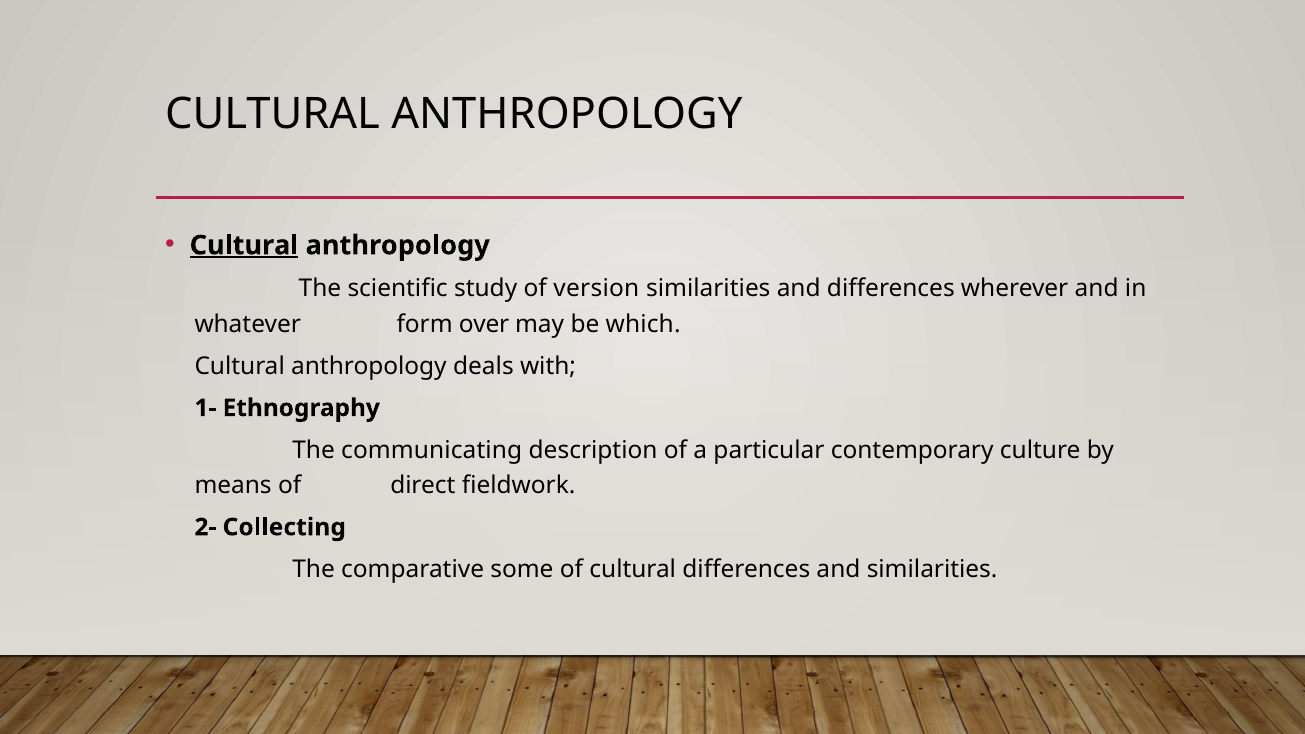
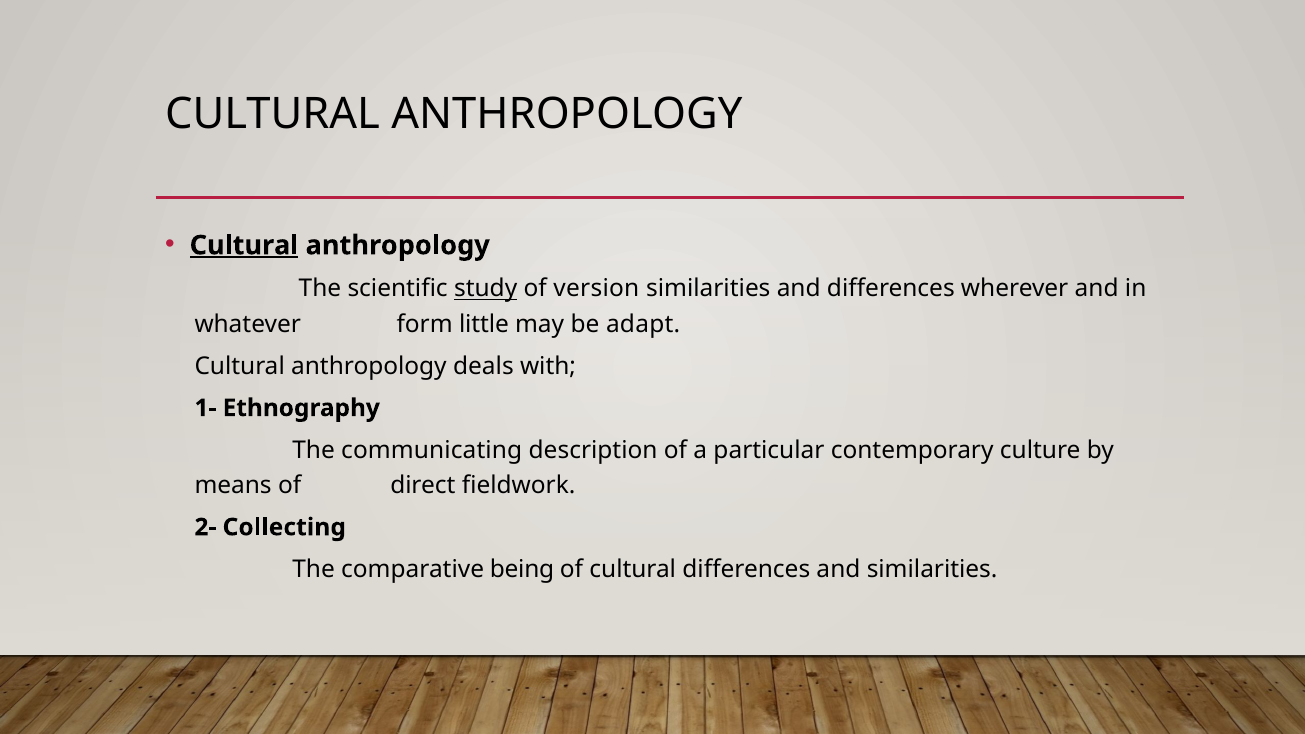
study underline: none -> present
over: over -> little
which: which -> adapt
some: some -> being
